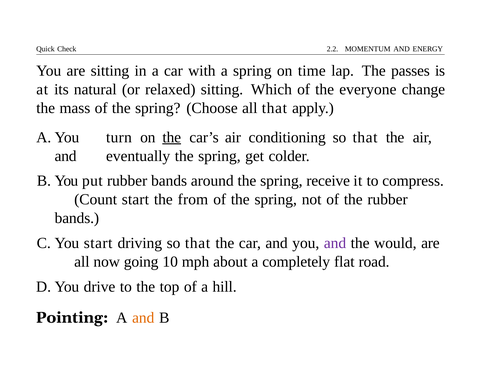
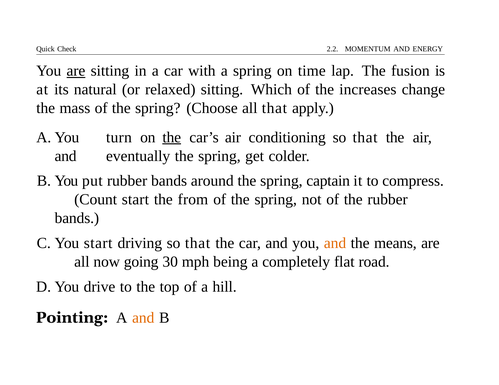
are at (76, 71) underline: none -> present
passes: passes -> fusion
everyone: everyone -> increases
receive: receive -> captain
and at (335, 243) colour: purple -> orange
would: would -> means
10: 10 -> 30
about: about -> being
